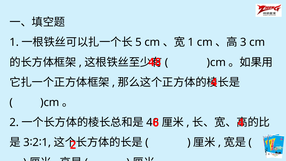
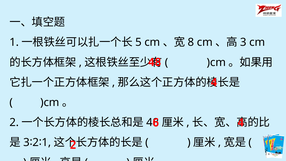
1 at (191, 42): 1 -> 8
